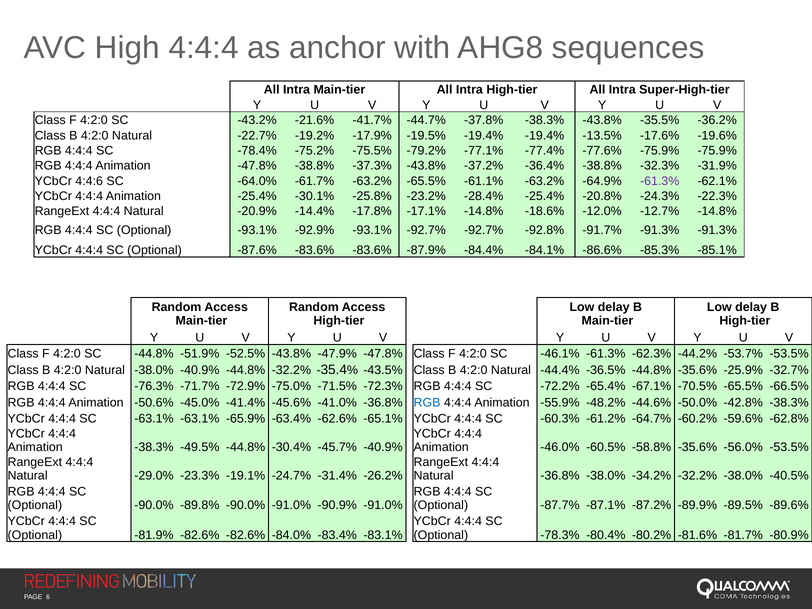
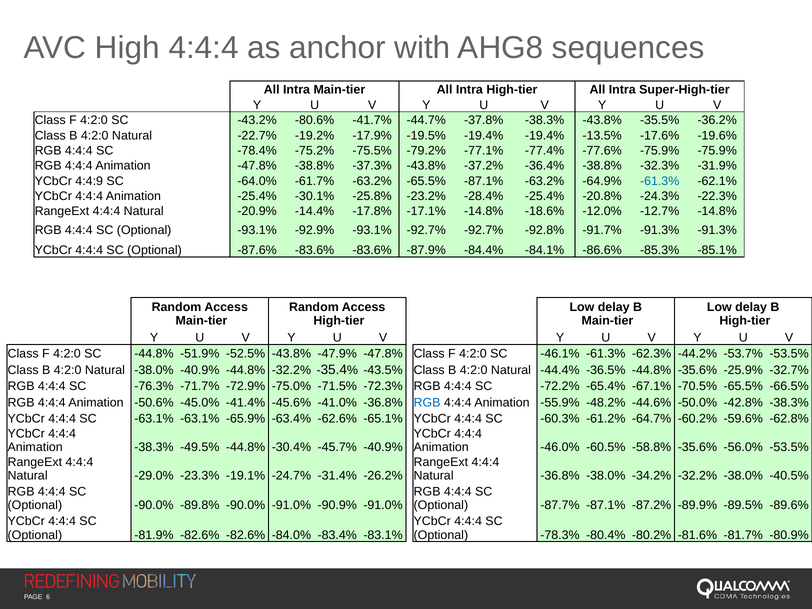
-21.6%: -21.6% -> -80.6%
4:4:6: 4:4:6 -> 4:4:9
-65.5% -61.1%: -61.1% -> -87.1%
-61.3% at (660, 181) colour: purple -> blue
